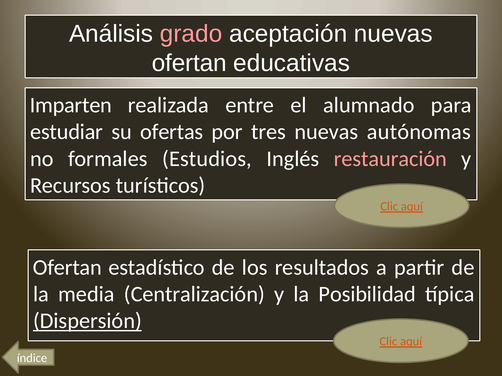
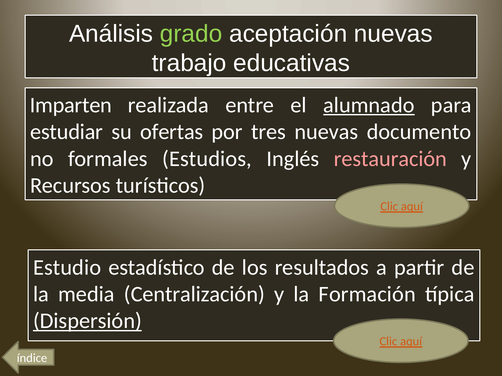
grado colour: pink -> light green
ofertan at (189, 63): ofertan -> trabajo
alumnado underline: none -> present
autónomas: autónomas -> documento
Ofertan at (67, 268): Ofertan -> Estudio
Posibilidad: Posibilidad -> Formación
